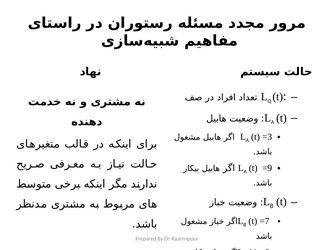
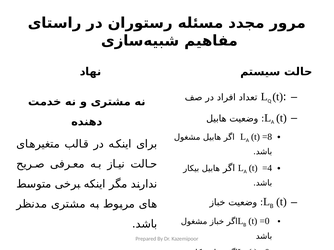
=3: =3 -> =8
=9: =9 -> =4
=7 at (265, 222): =7 -> =0
